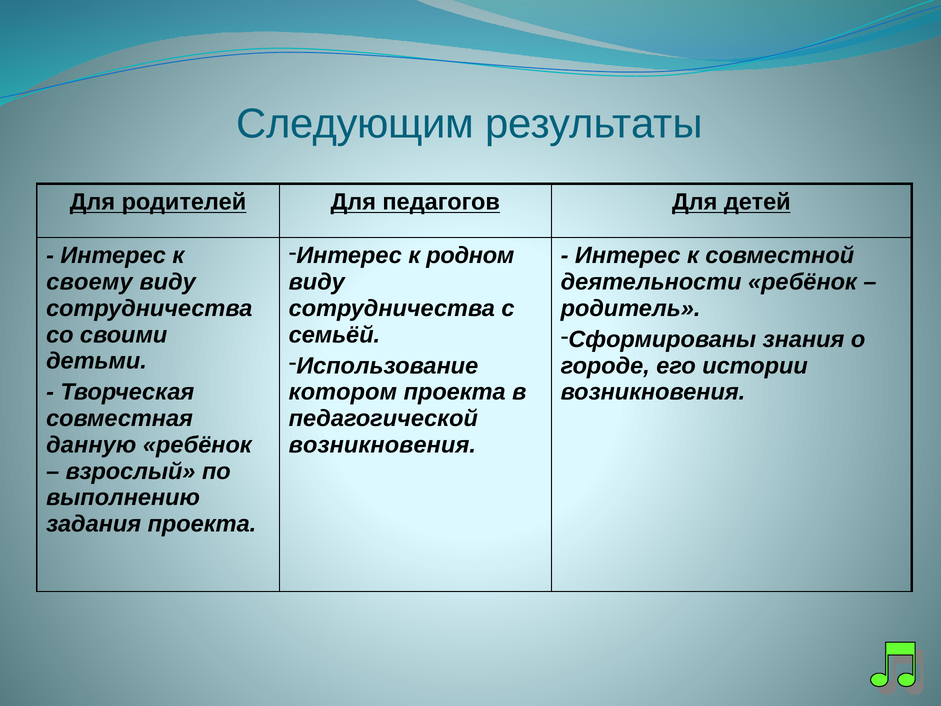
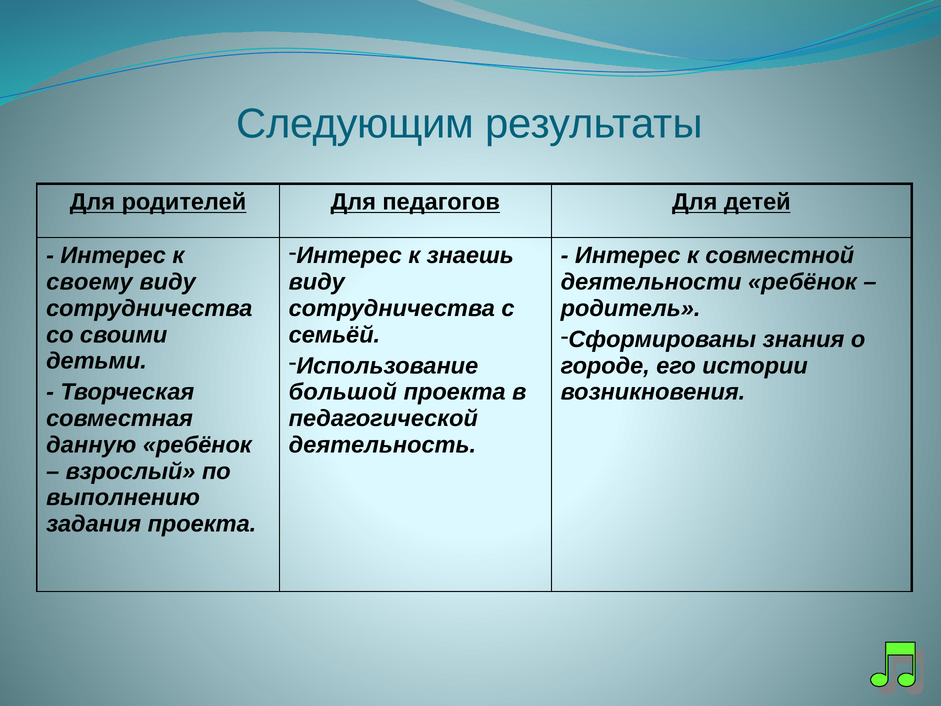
родном: родном -> знаешь
котором: котором -> большой
возникновения at (382, 445): возникновения -> деятельность
